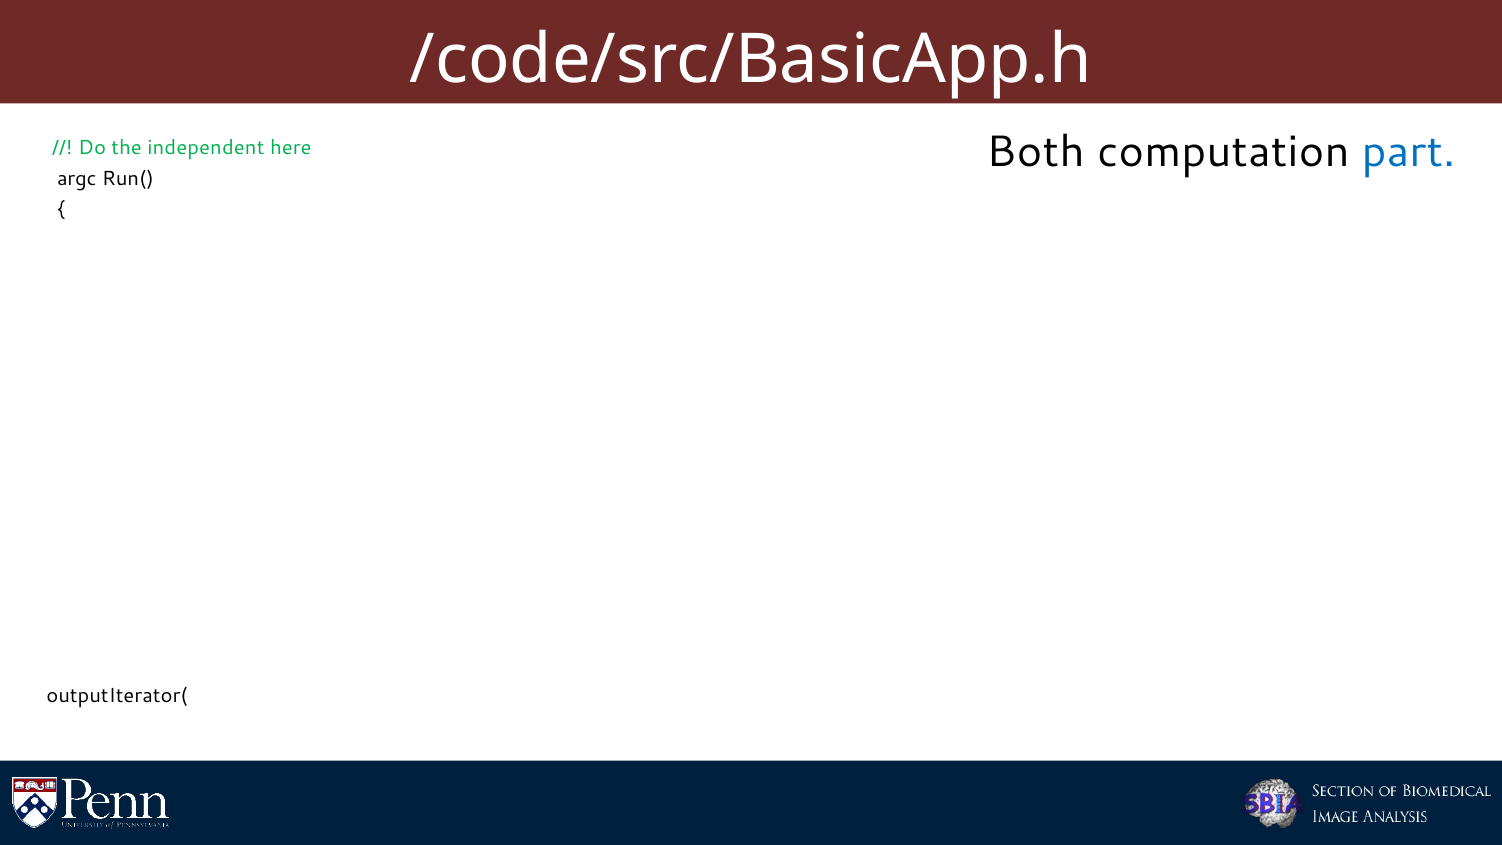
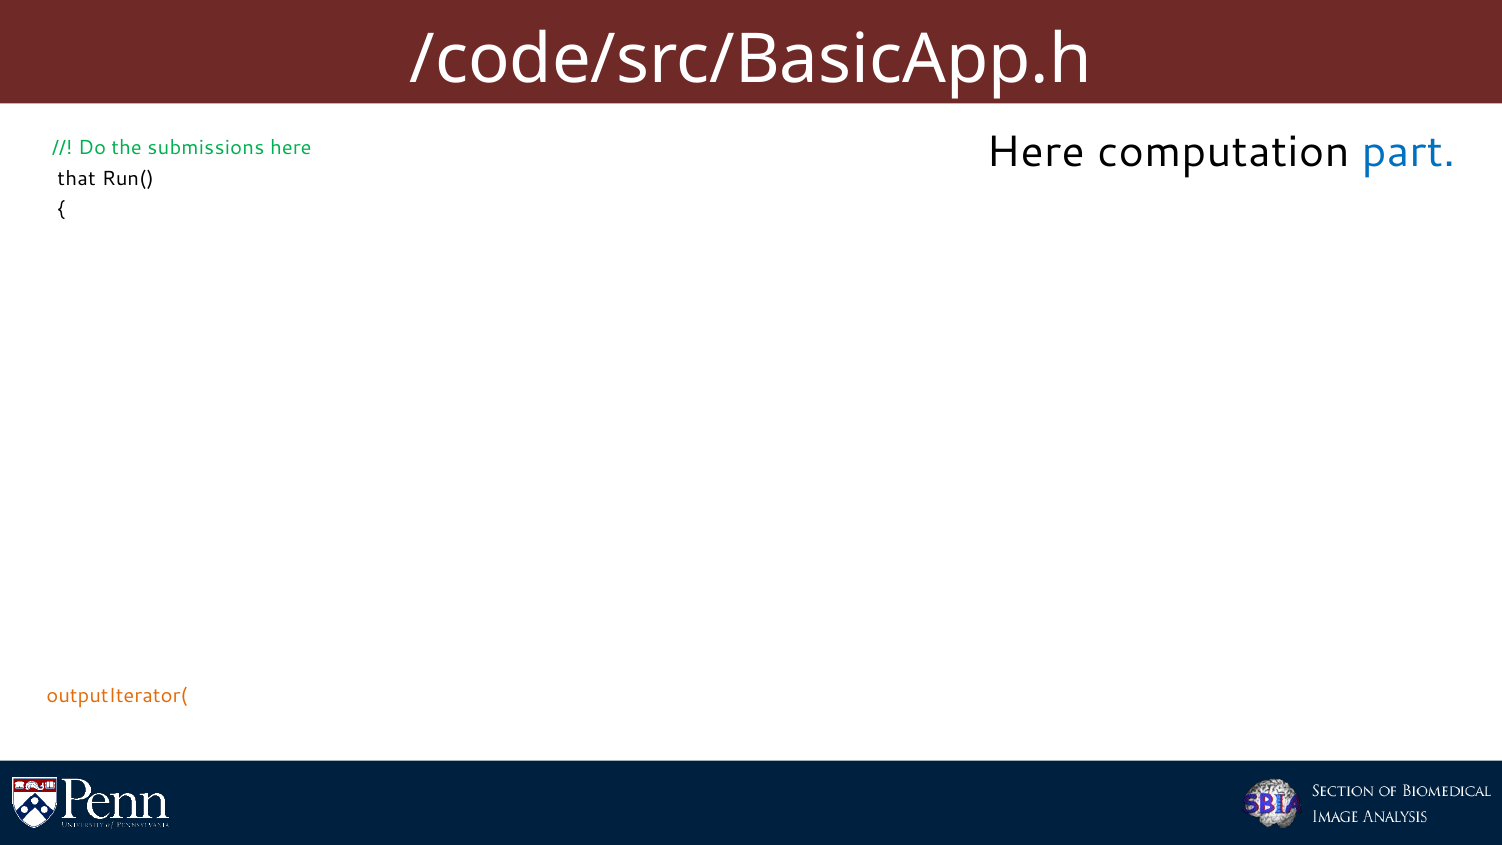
Both at (1035, 152): Both -> Here
independent: independent -> submissions
argc at (77, 178): argc -> that
outputIterator( colour: black -> orange
